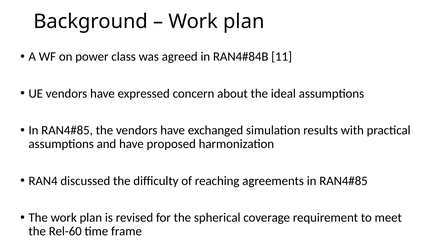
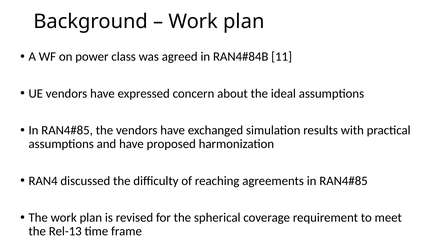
Rel-60: Rel-60 -> Rel-13
